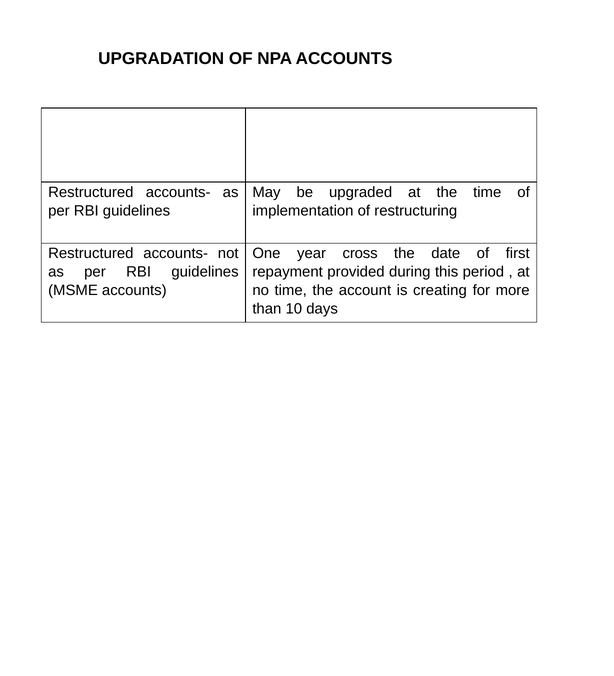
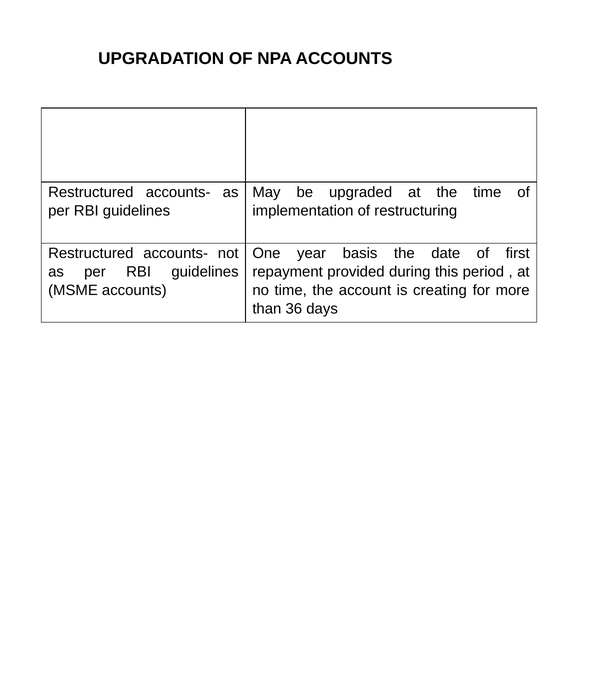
cross: cross -> basis
10: 10 -> 36
